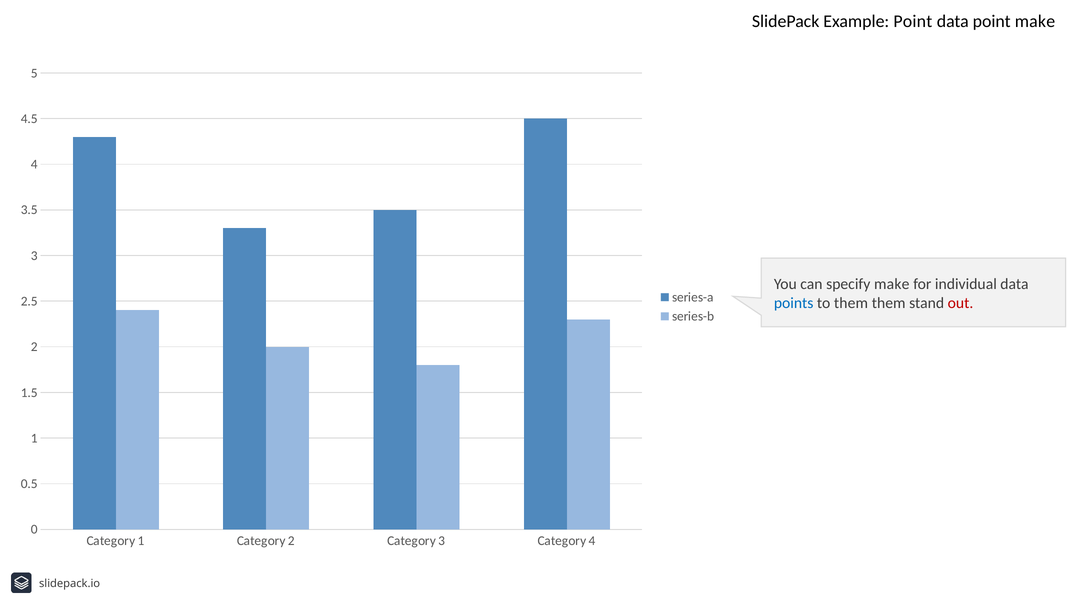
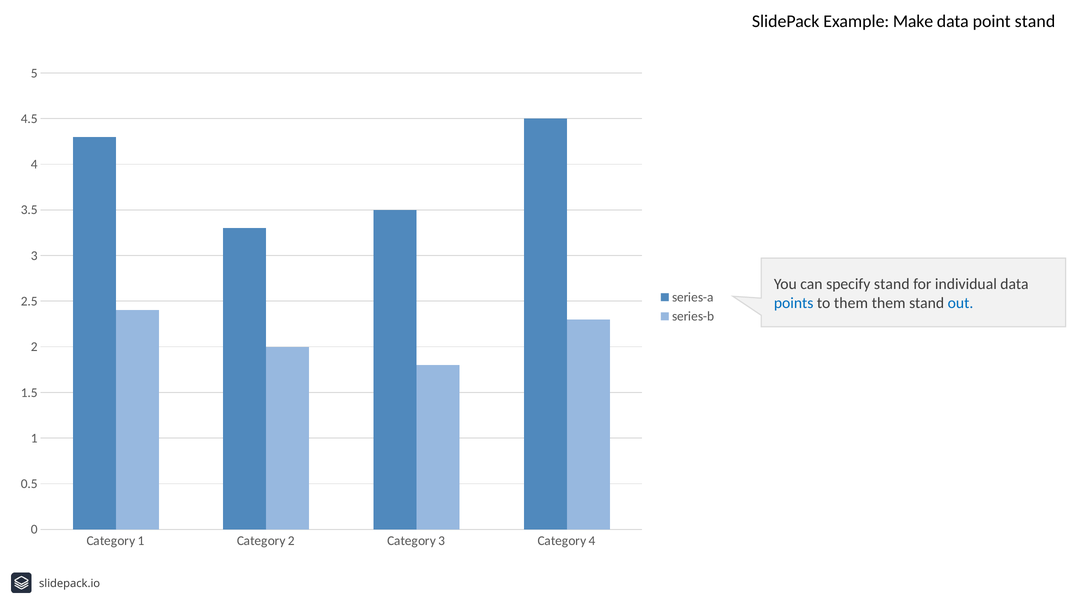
Example Point: Point -> Make
point make: make -> stand
specify make: make -> stand
out colour: red -> blue
